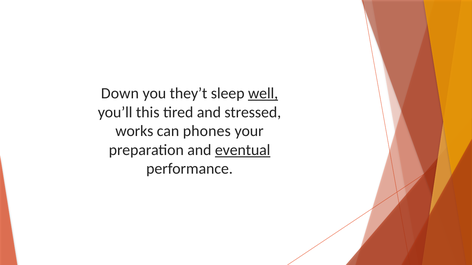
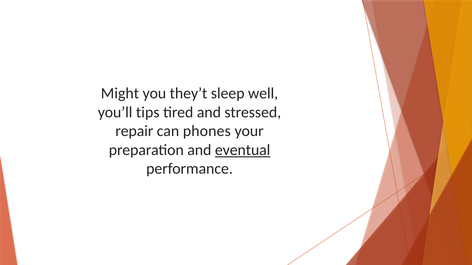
Down: Down -> Might
well underline: present -> none
this: this -> tips
works: works -> repair
